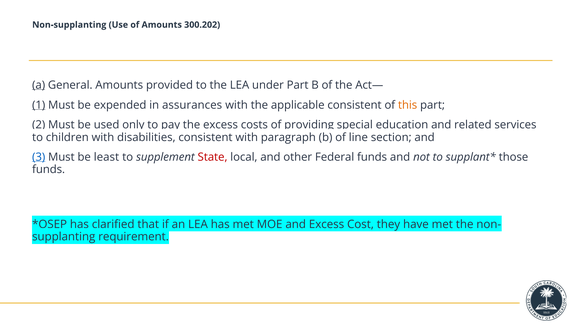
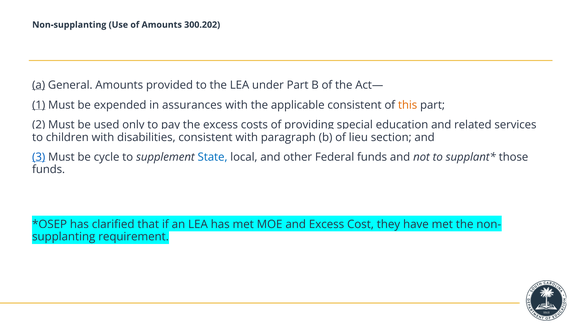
line: line -> lieu
least: least -> cycle
State colour: red -> blue
